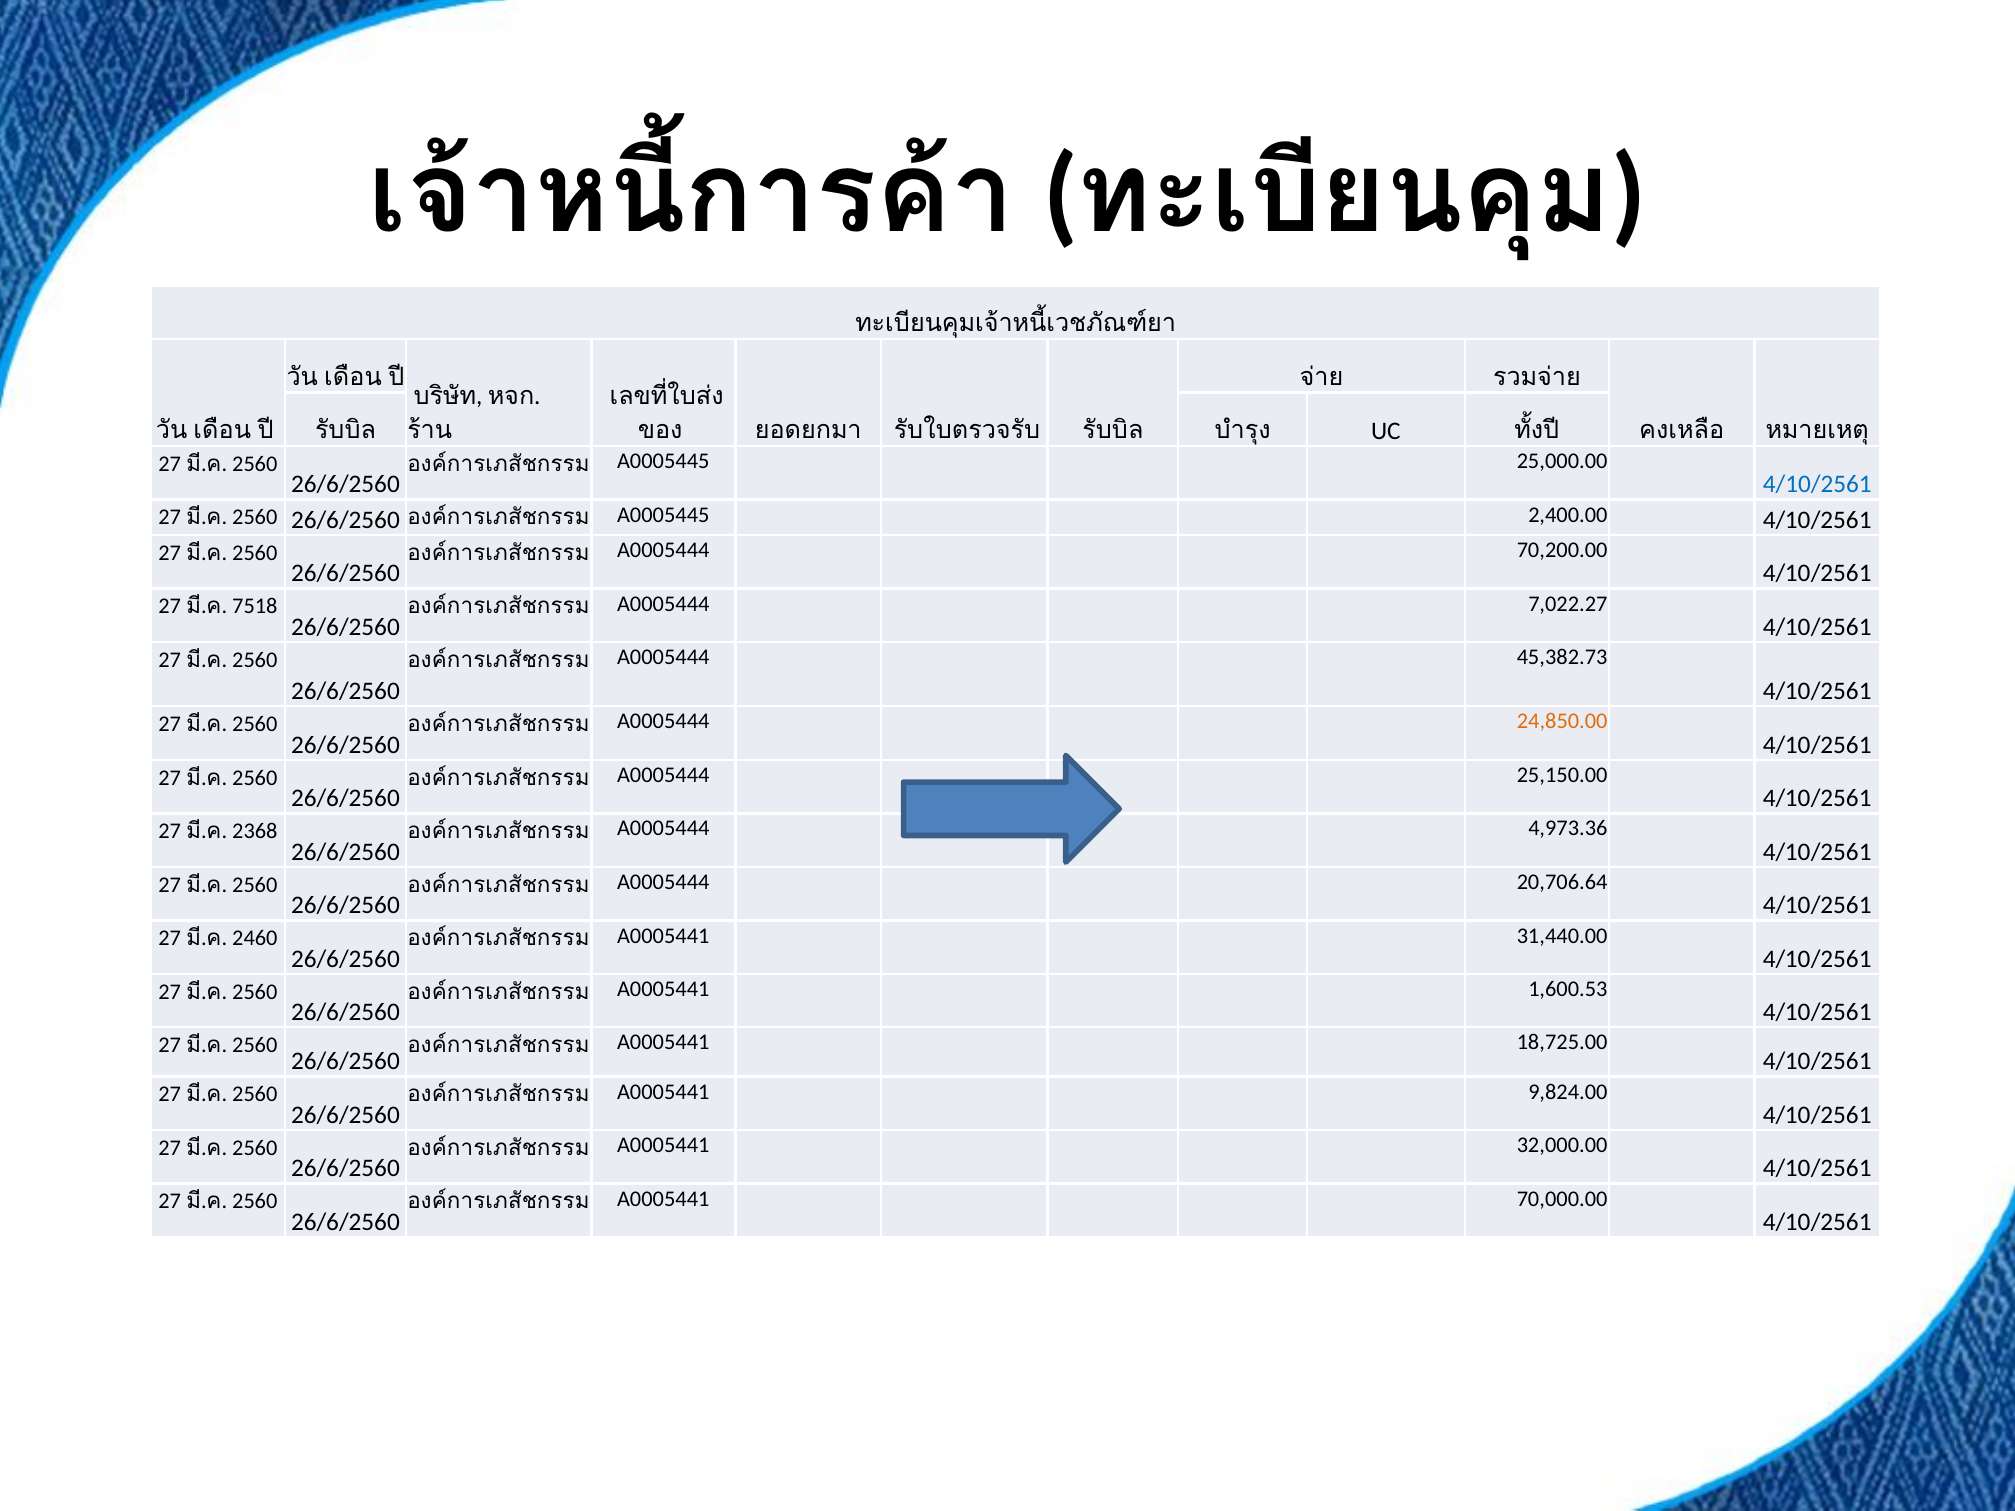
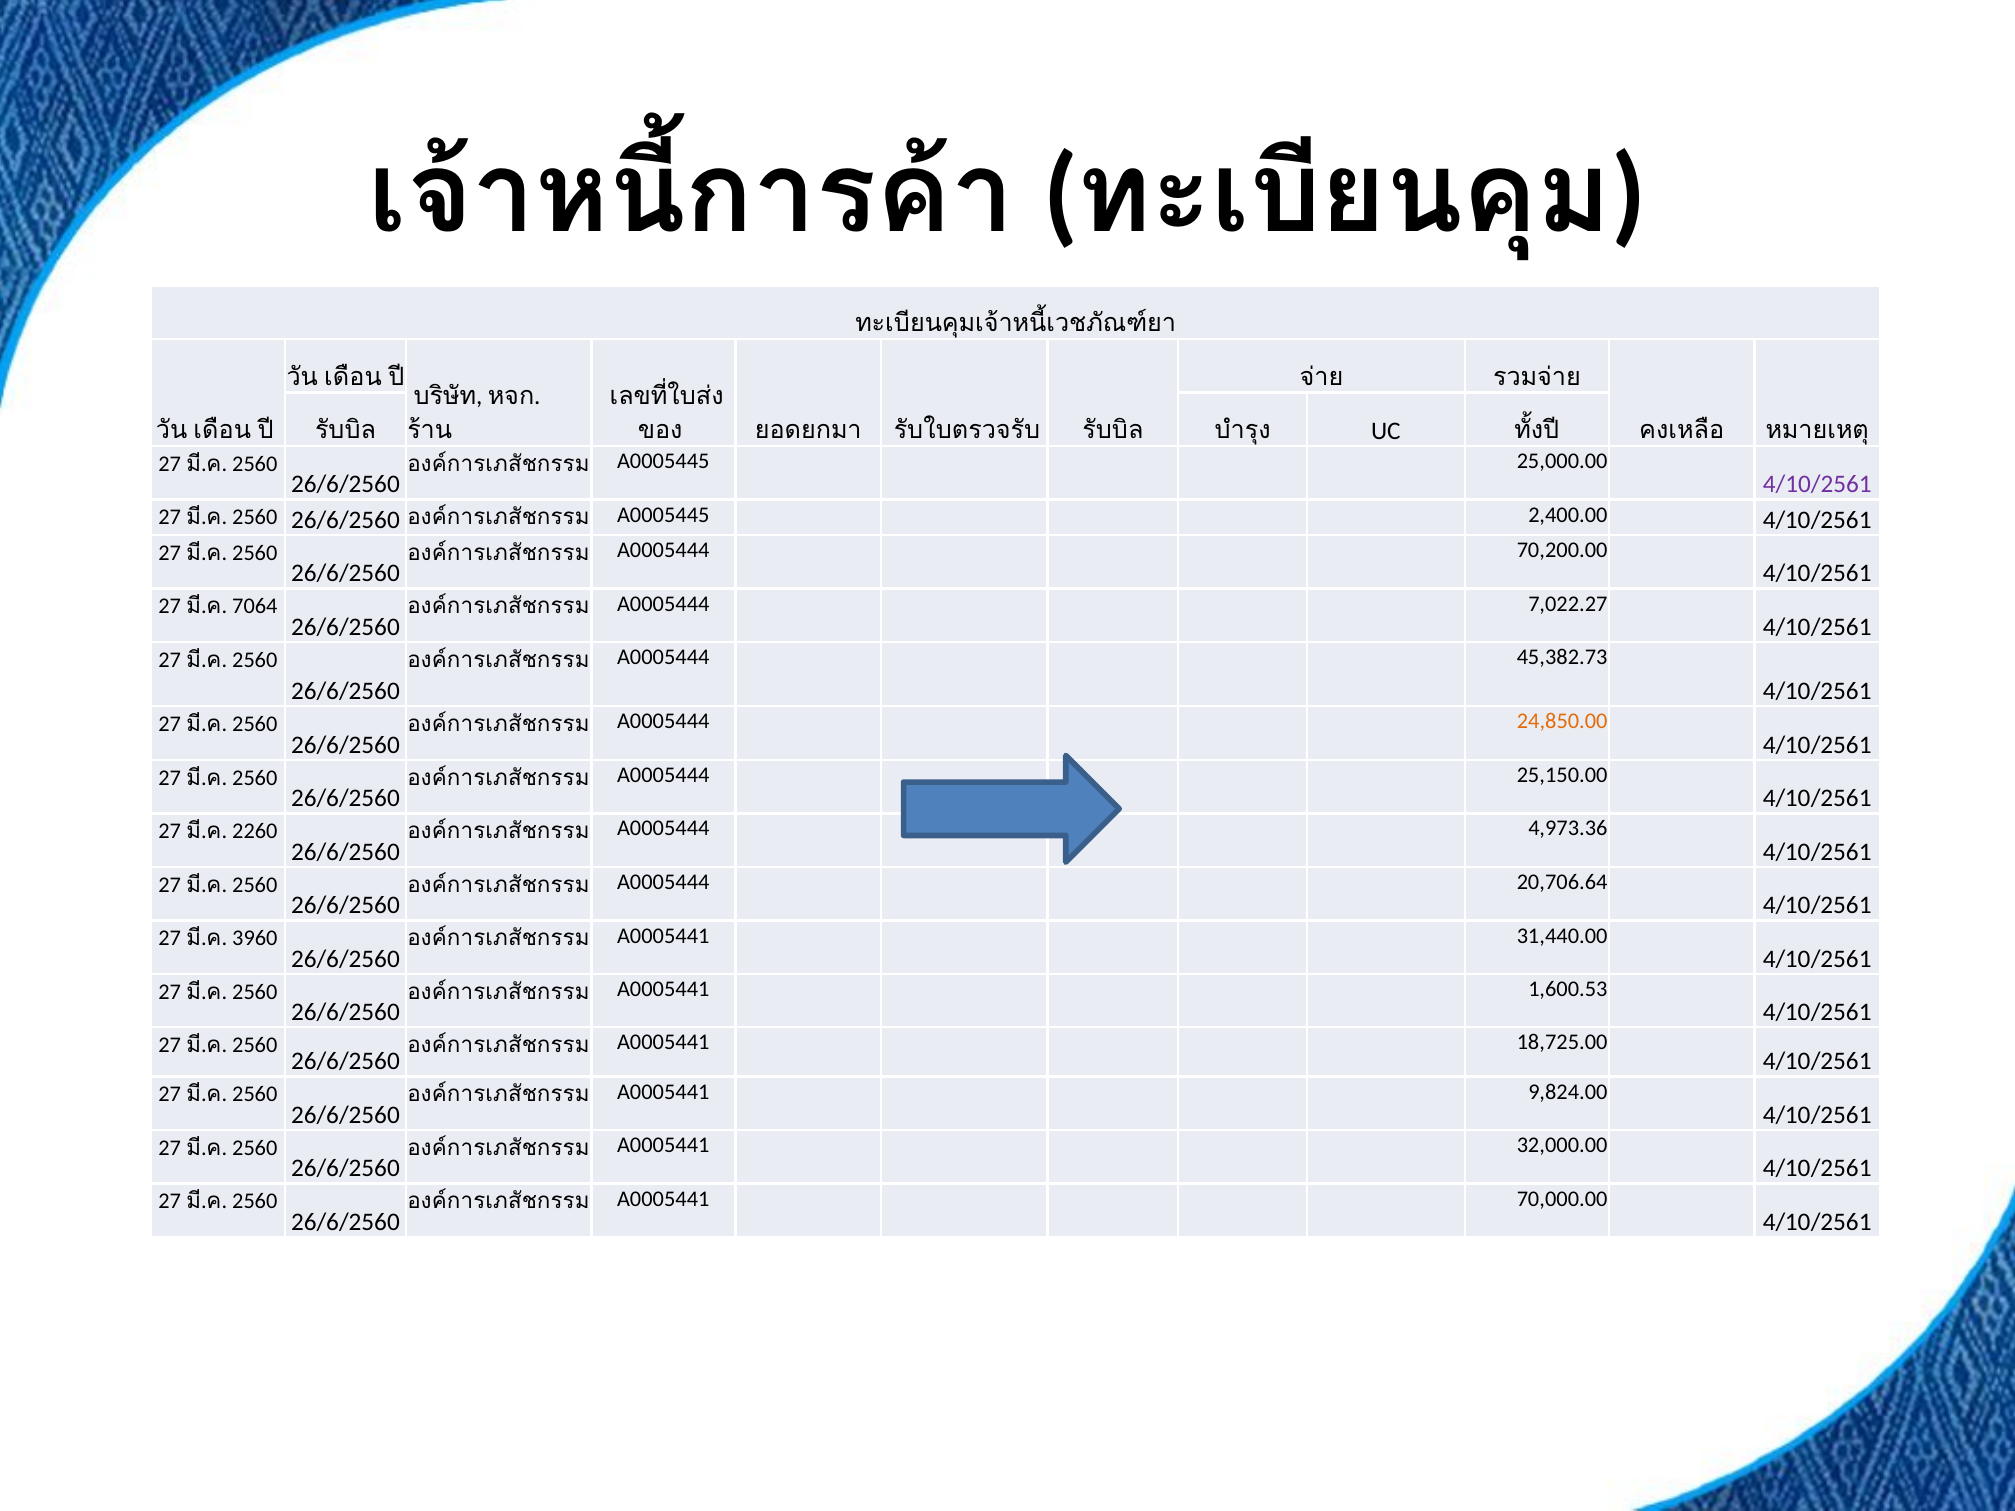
4/10/2561 at (1817, 485) colour: blue -> purple
7518: 7518 -> 7064
2368: 2368 -> 2260
2460: 2460 -> 3960
